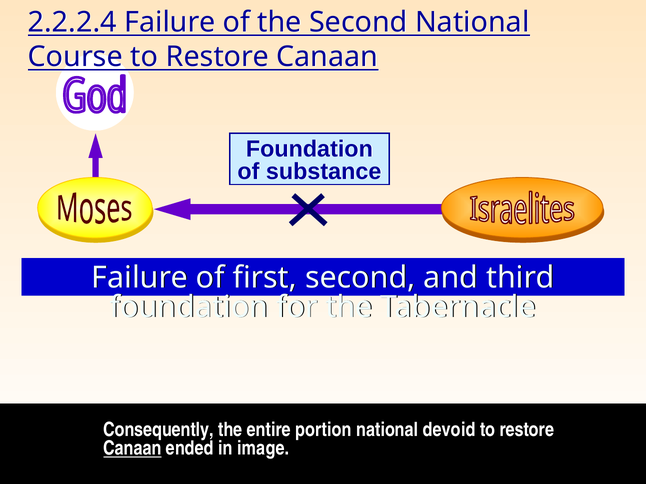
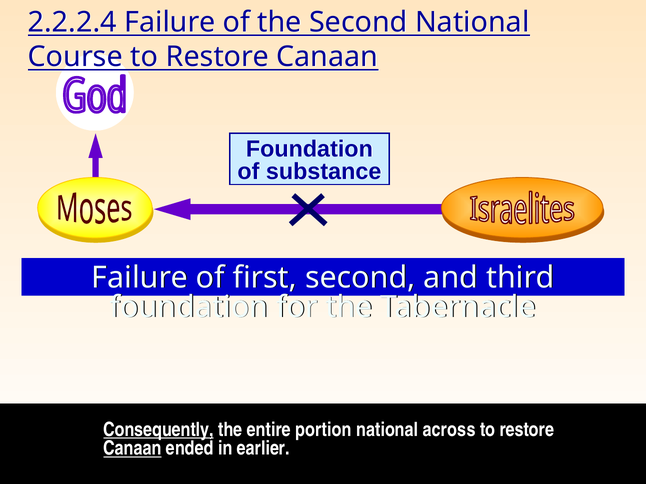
Consequently underline: none -> present
devoid: devoid -> across
image: image -> earlier
